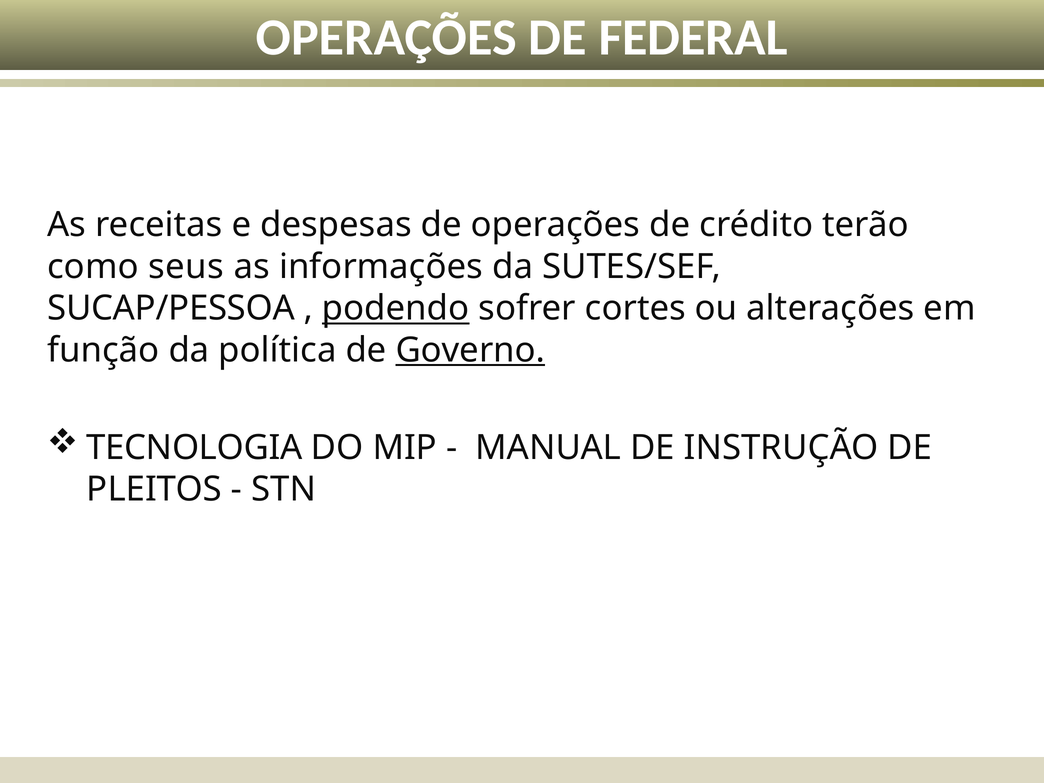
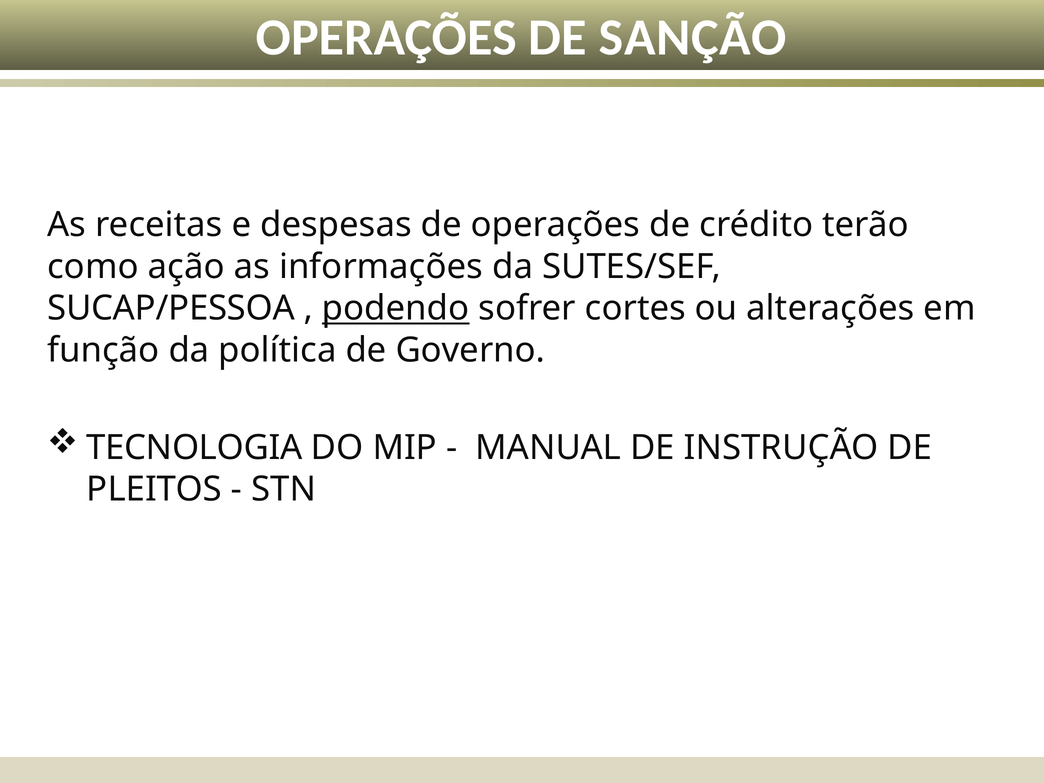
FEDERAL: FEDERAL -> SANÇÃO
seus: seus -> ação
Governo underline: present -> none
